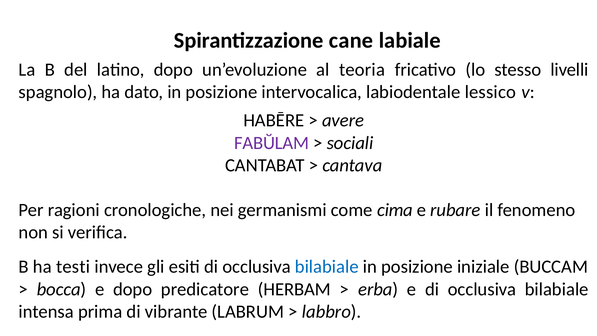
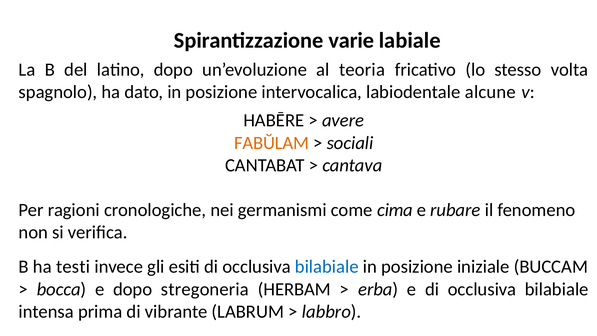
cane: cane -> varie
livelli: livelli -> volta
lessico: lessico -> alcune
FABŬLAM colour: purple -> orange
predicatore: predicatore -> stregoneria
